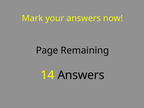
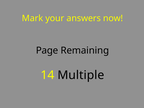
14 Answers: Answers -> Multiple
